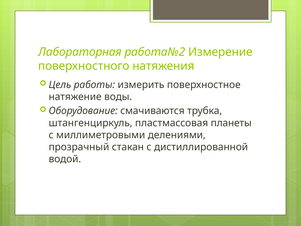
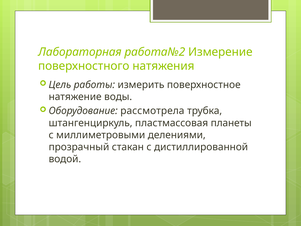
смачиваются: смачиваются -> рассмотрела
